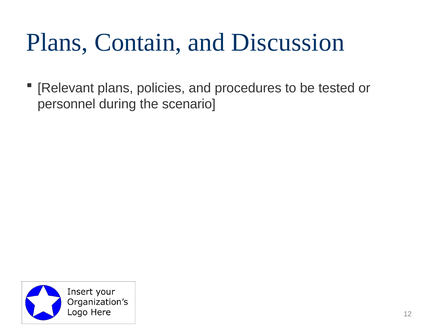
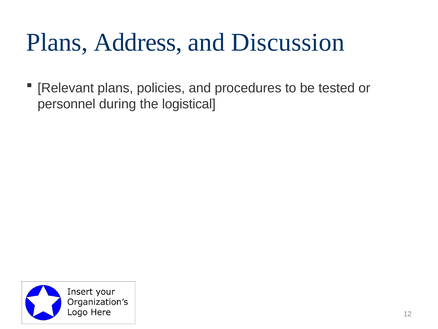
Contain: Contain -> Address
scenario: scenario -> logistical
